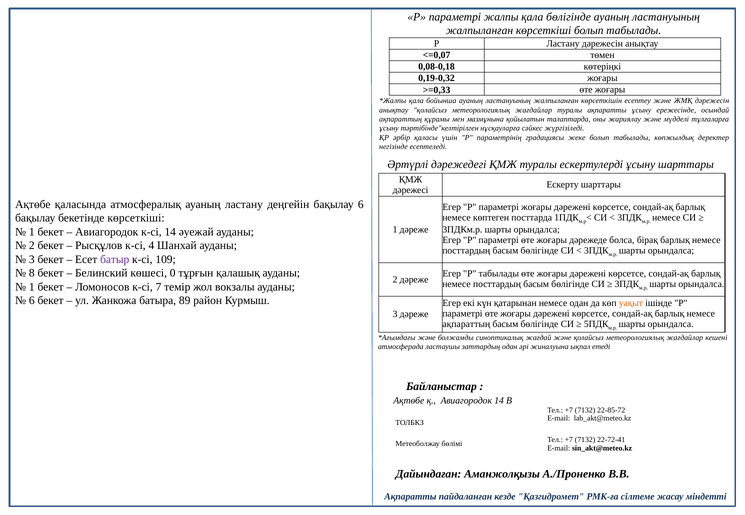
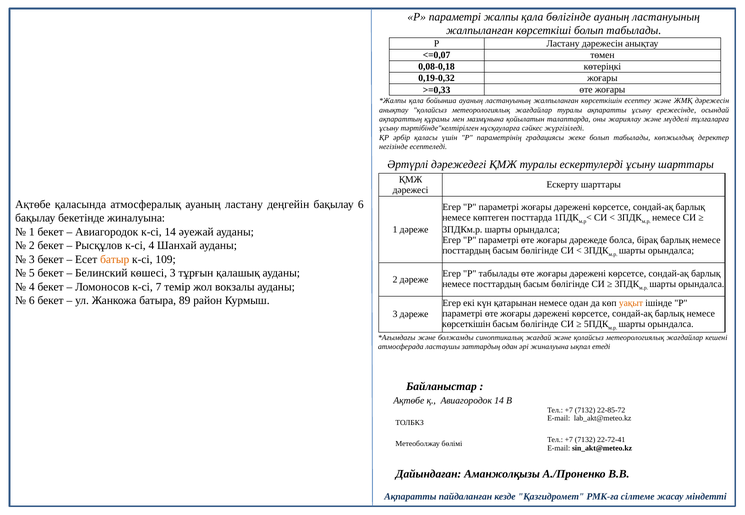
бекетінде көрсеткіші: көрсеткіші -> жиналуына
батыр colour: purple -> orange
8: 8 -> 5
көшесі 0: 0 -> 3
1 at (32, 287): 1 -> 4
ақпараттың at (466, 324): ақпараттың -> көрсеткішін
